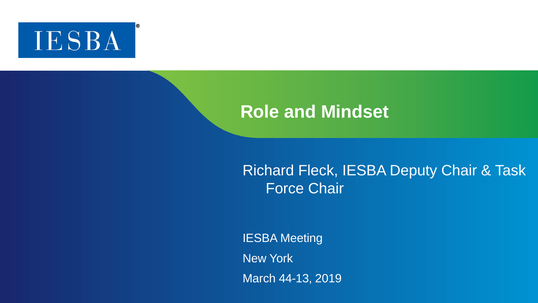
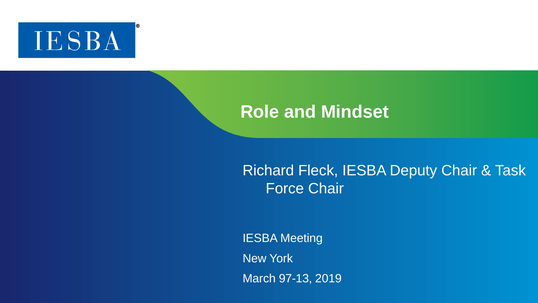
44-13: 44-13 -> 97-13
